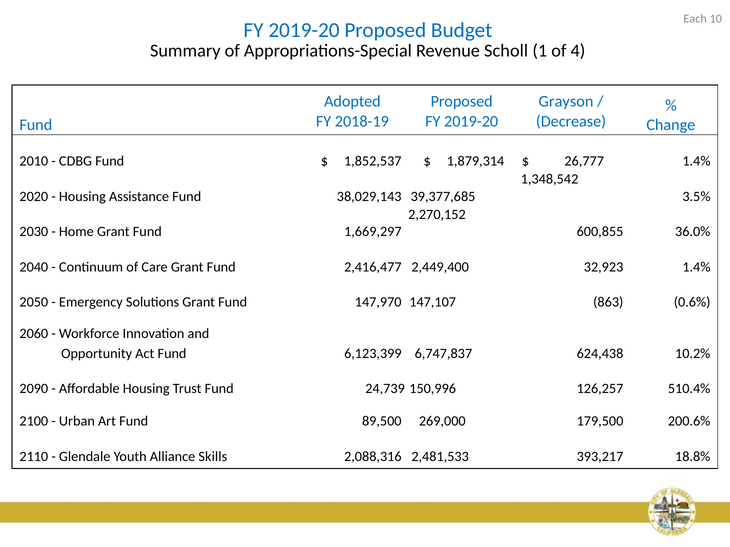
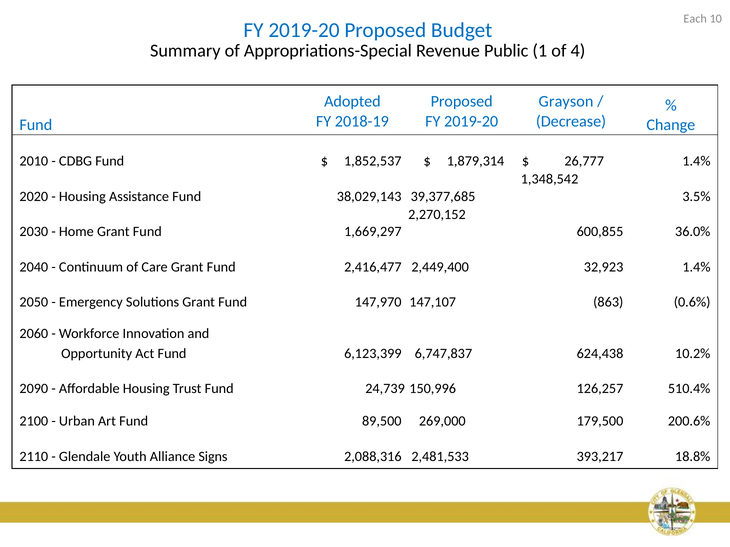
Scholl: Scholl -> Public
Skills: Skills -> Signs
